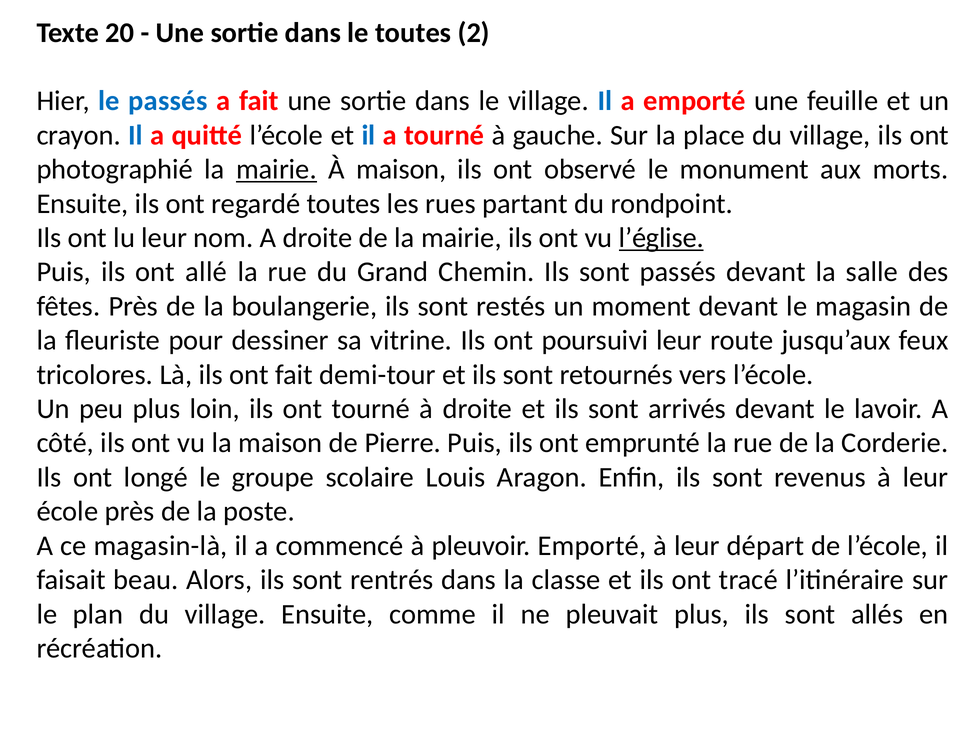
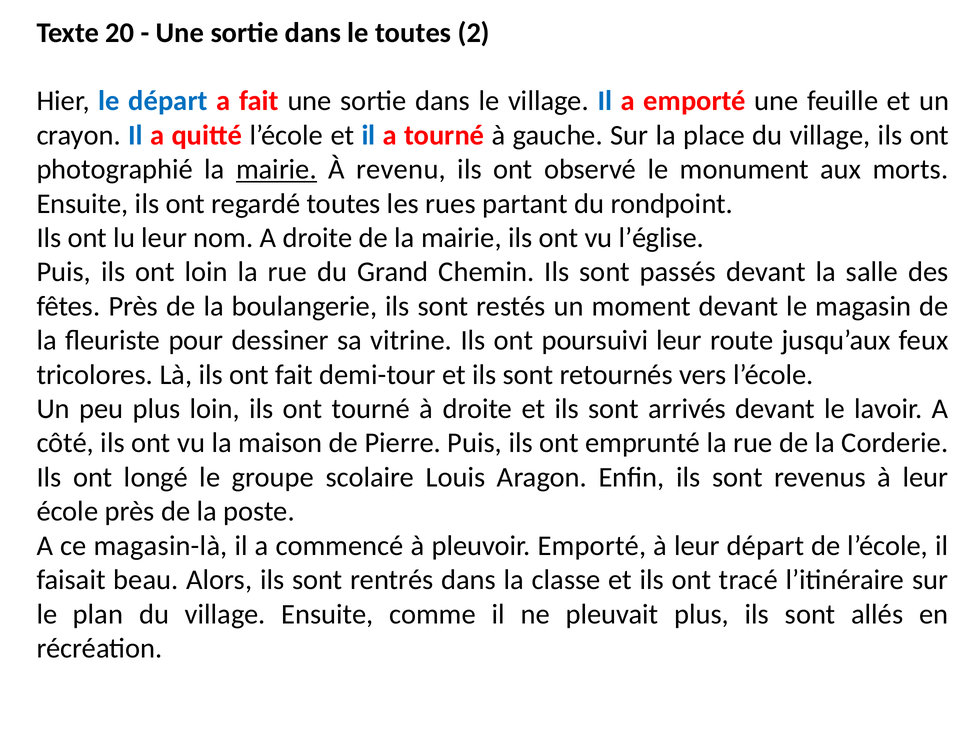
le passés: passés -> départ
À maison: maison -> revenu
l’église underline: present -> none
ont allé: allé -> loin
